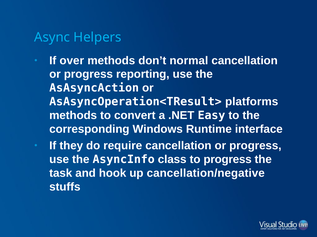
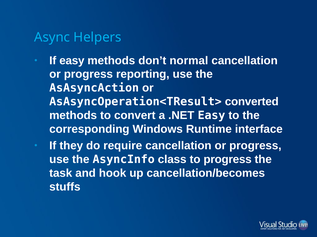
If over: over -> easy
platforms: platforms -> converted
cancellation/negative: cancellation/negative -> cancellation/becomes
